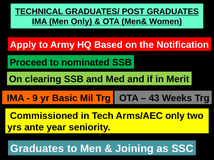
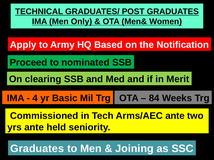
9: 9 -> 4
43: 43 -> 84
Arms/AEC only: only -> ante
year: year -> held
